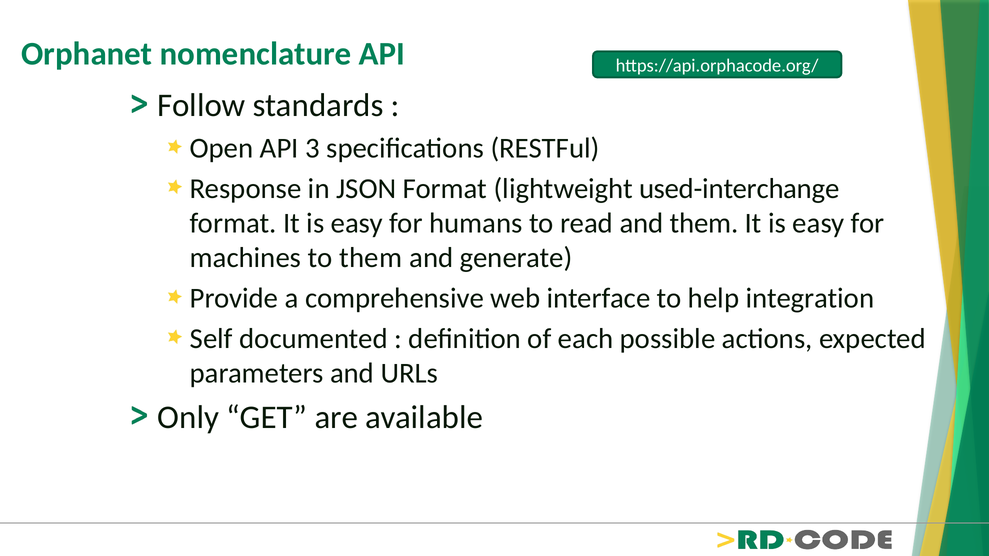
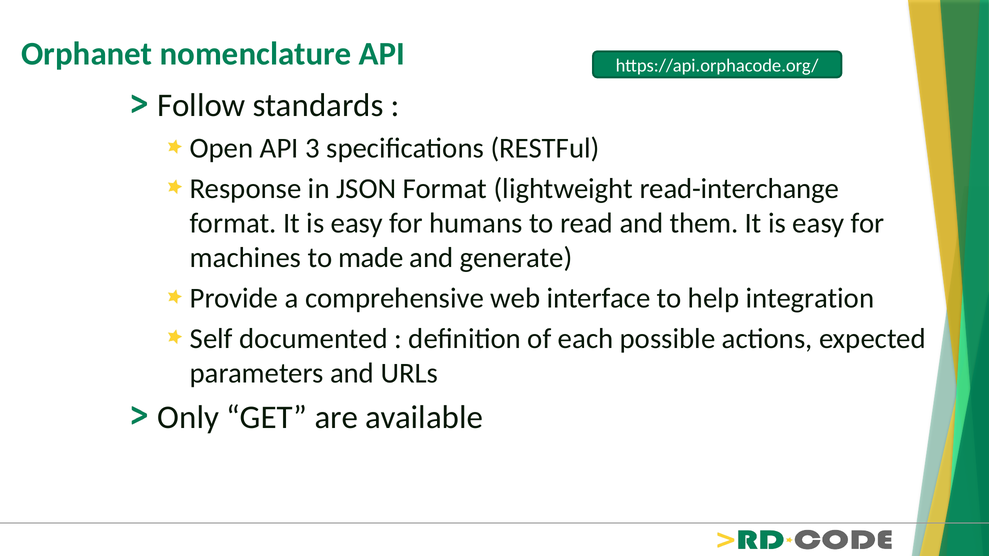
used-interchange: used-interchange -> read-interchange
to them: them -> made
